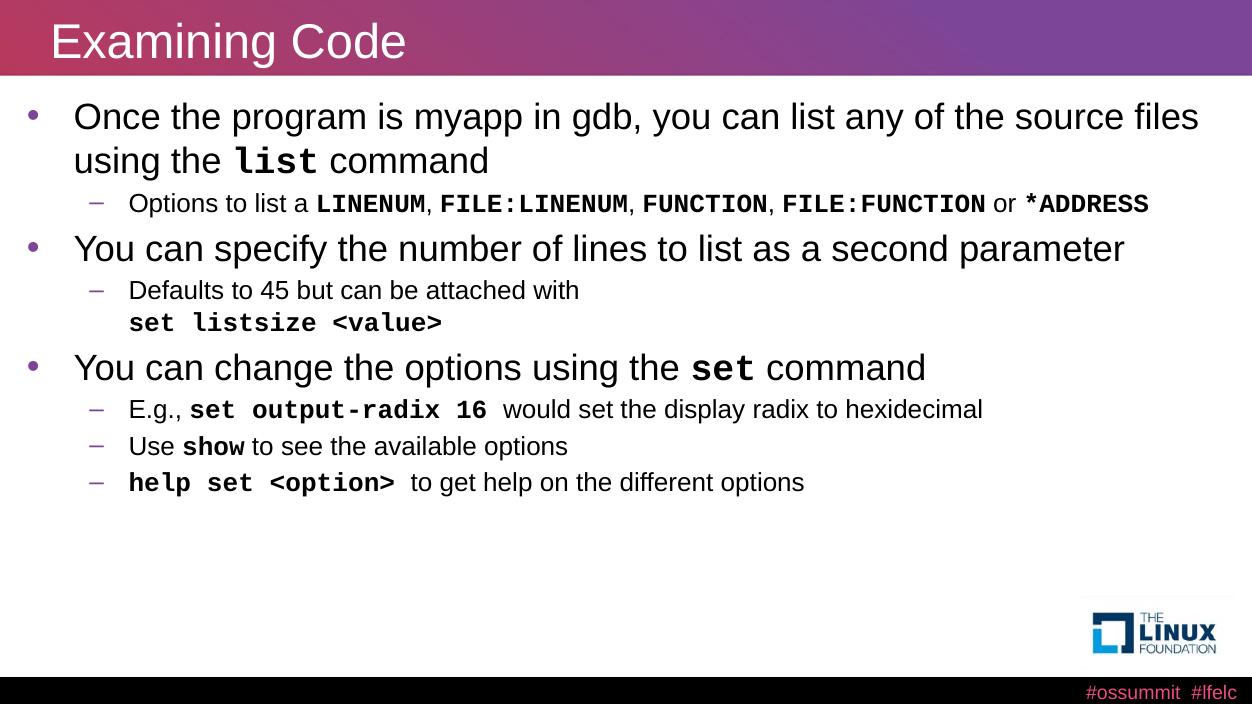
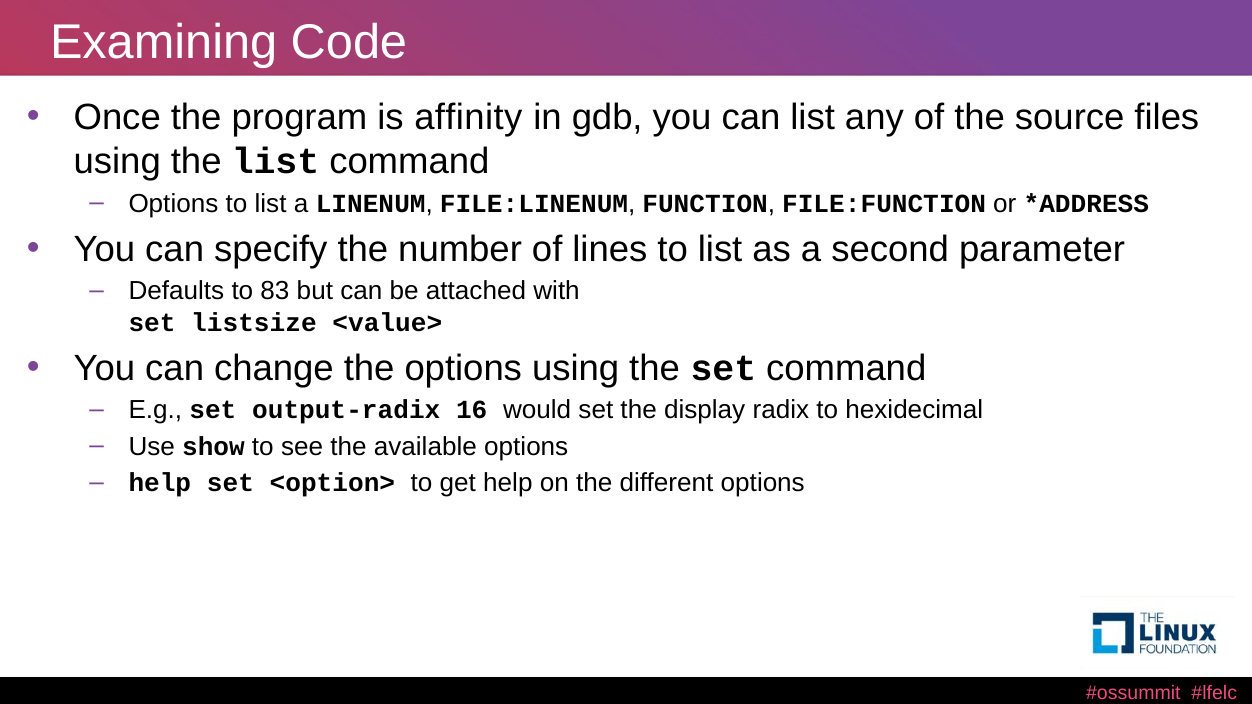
myapp: myapp -> affinity
45: 45 -> 83
